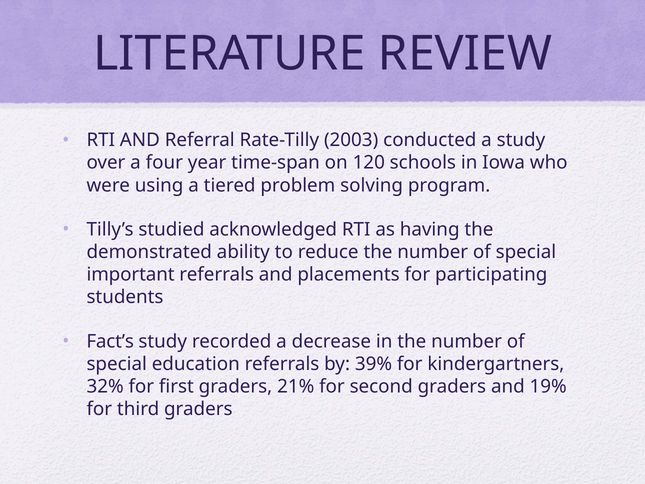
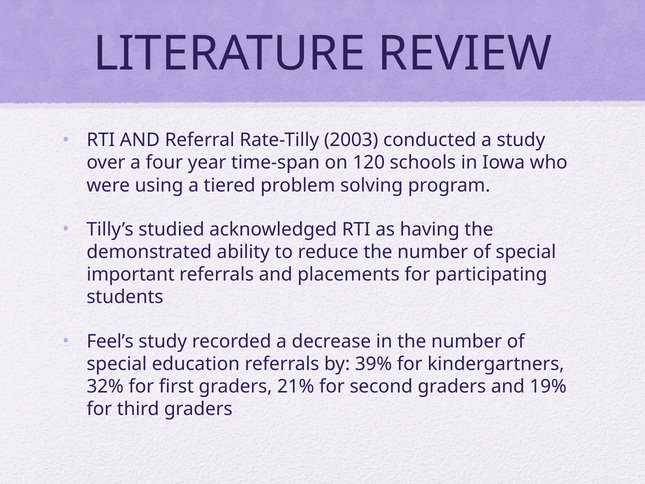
Fact’s: Fact’s -> Feel’s
